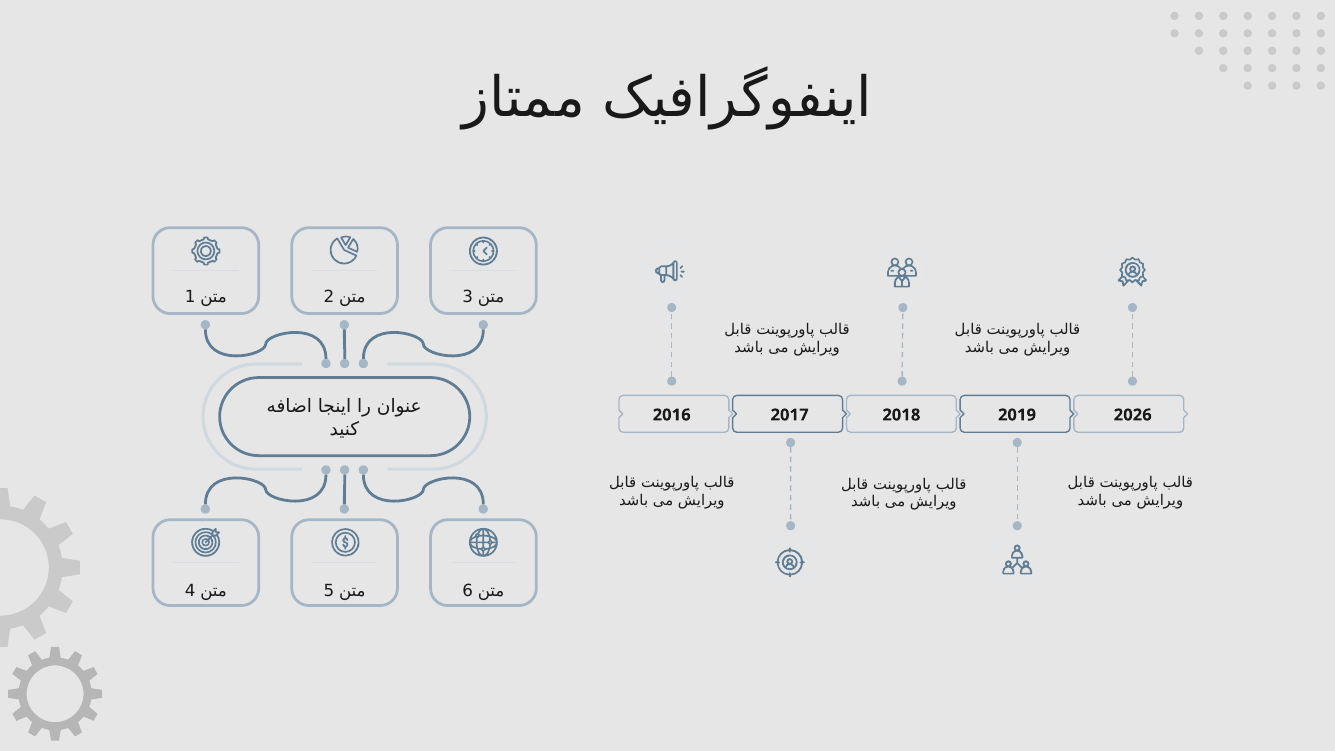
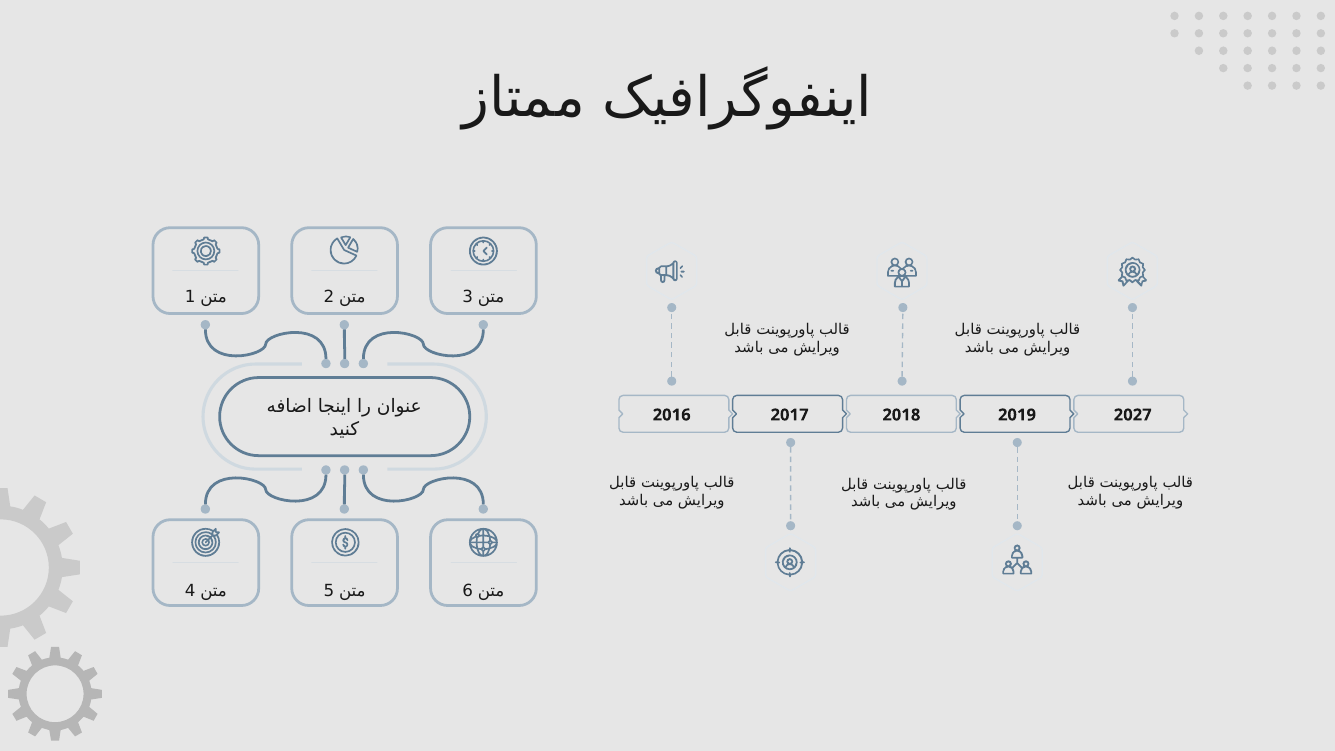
2026: 2026 -> 2027
